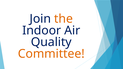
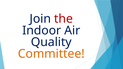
the colour: orange -> red
